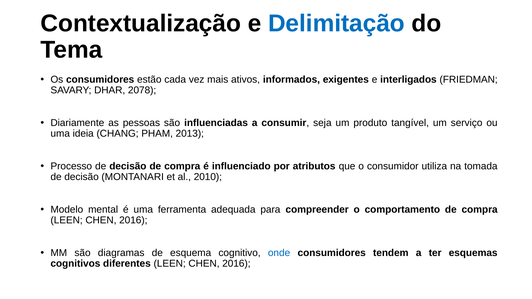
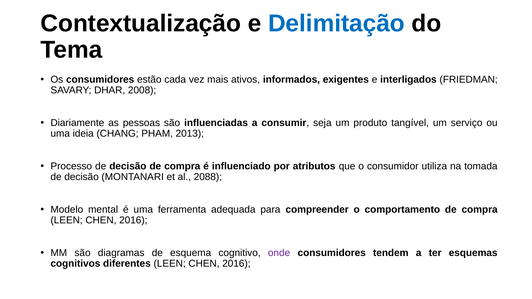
2078: 2078 -> 2008
2010: 2010 -> 2088
onde colour: blue -> purple
